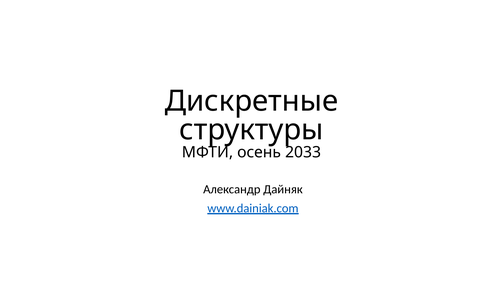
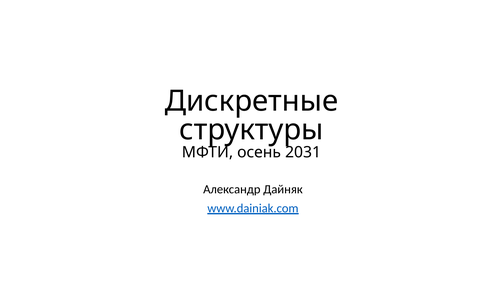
2033: 2033 -> 2031
